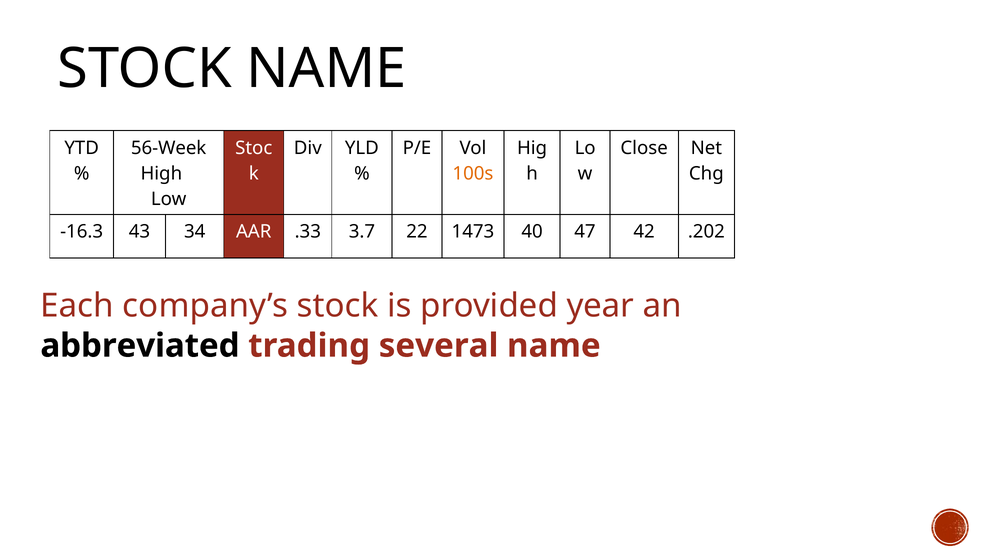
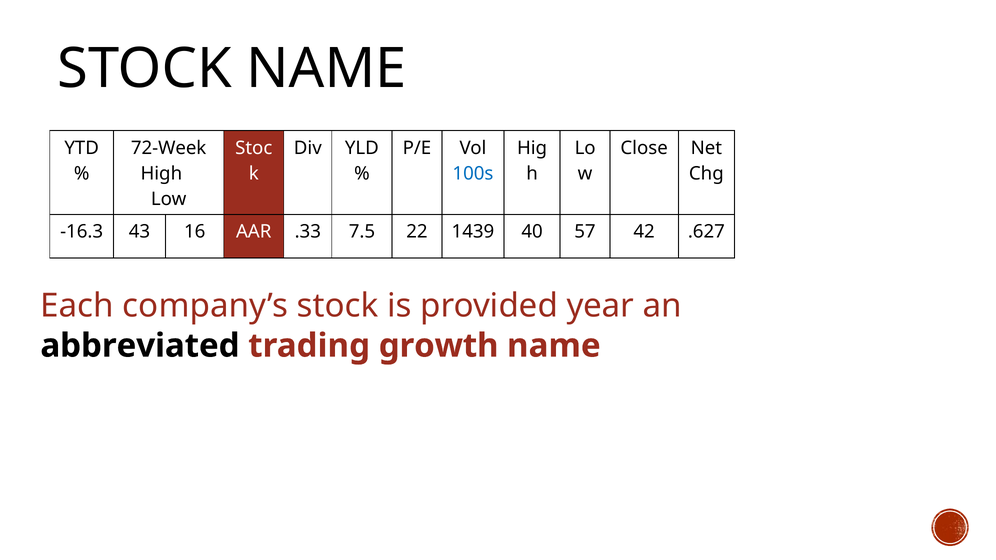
56-Week: 56-Week -> 72-Week
100s colour: orange -> blue
34: 34 -> 16
3.7: 3.7 -> 7.5
1473: 1473 -> 1439
47: 47 -> 57
.202: .202 -> .627
several: several -> growth
